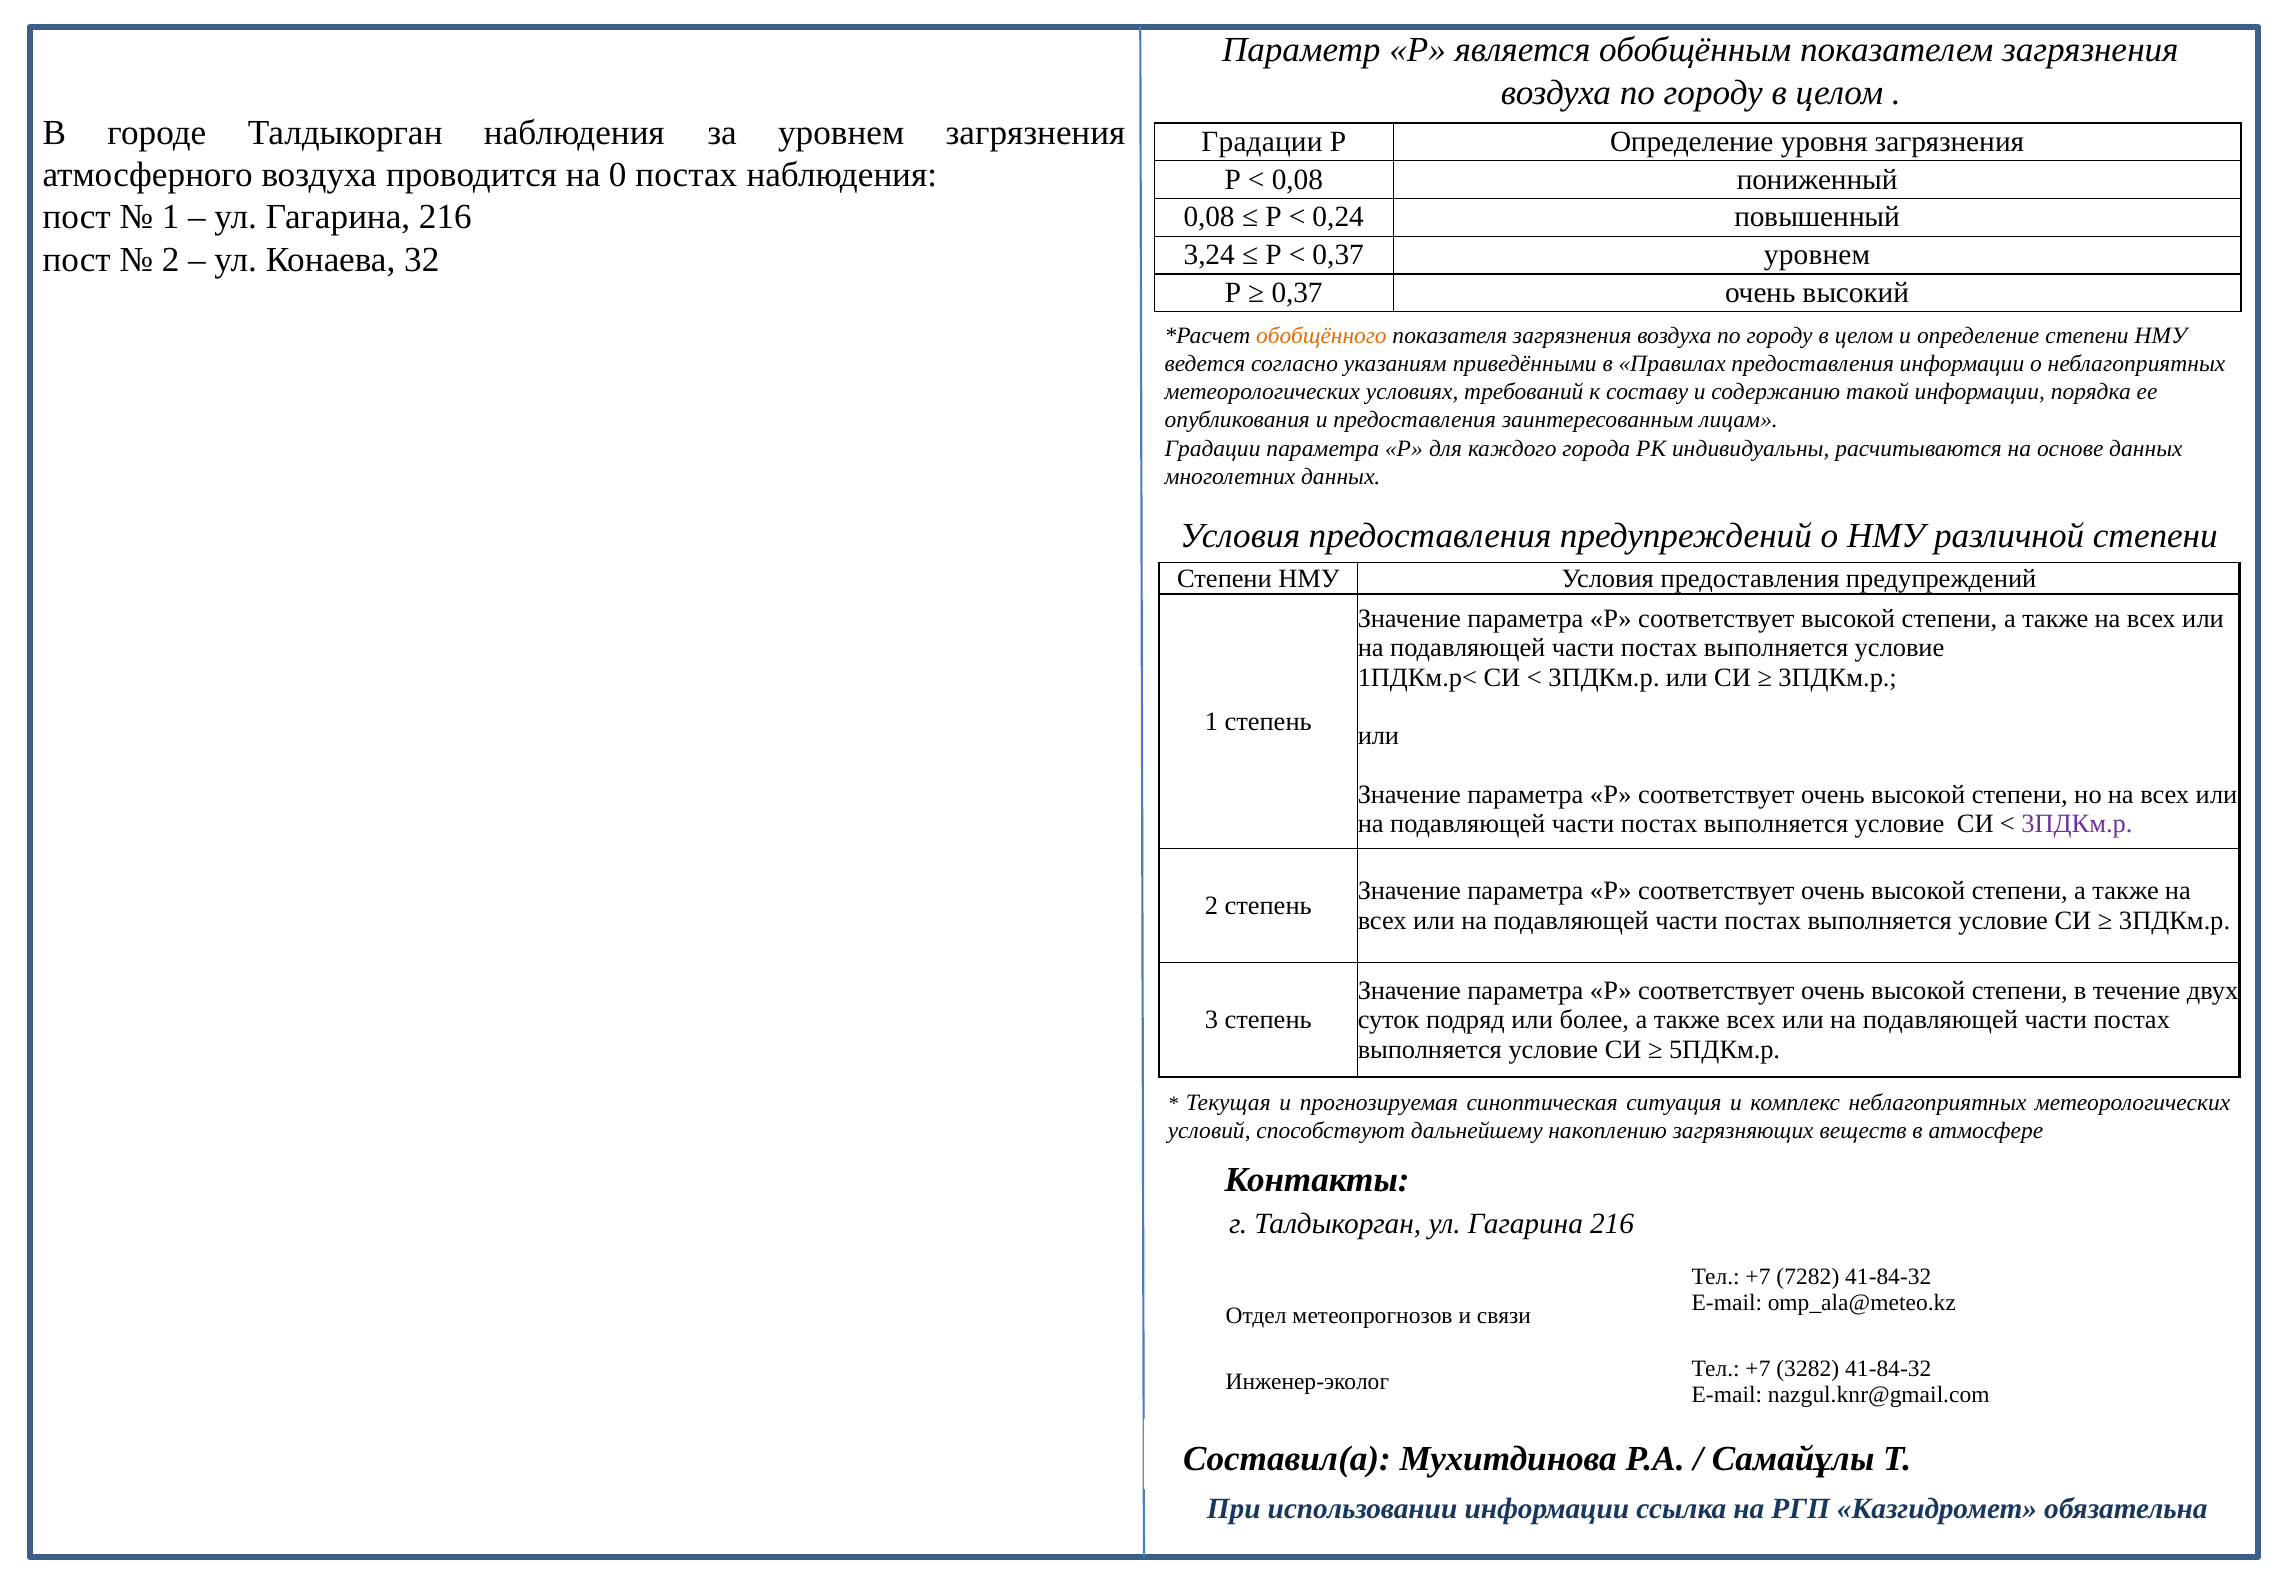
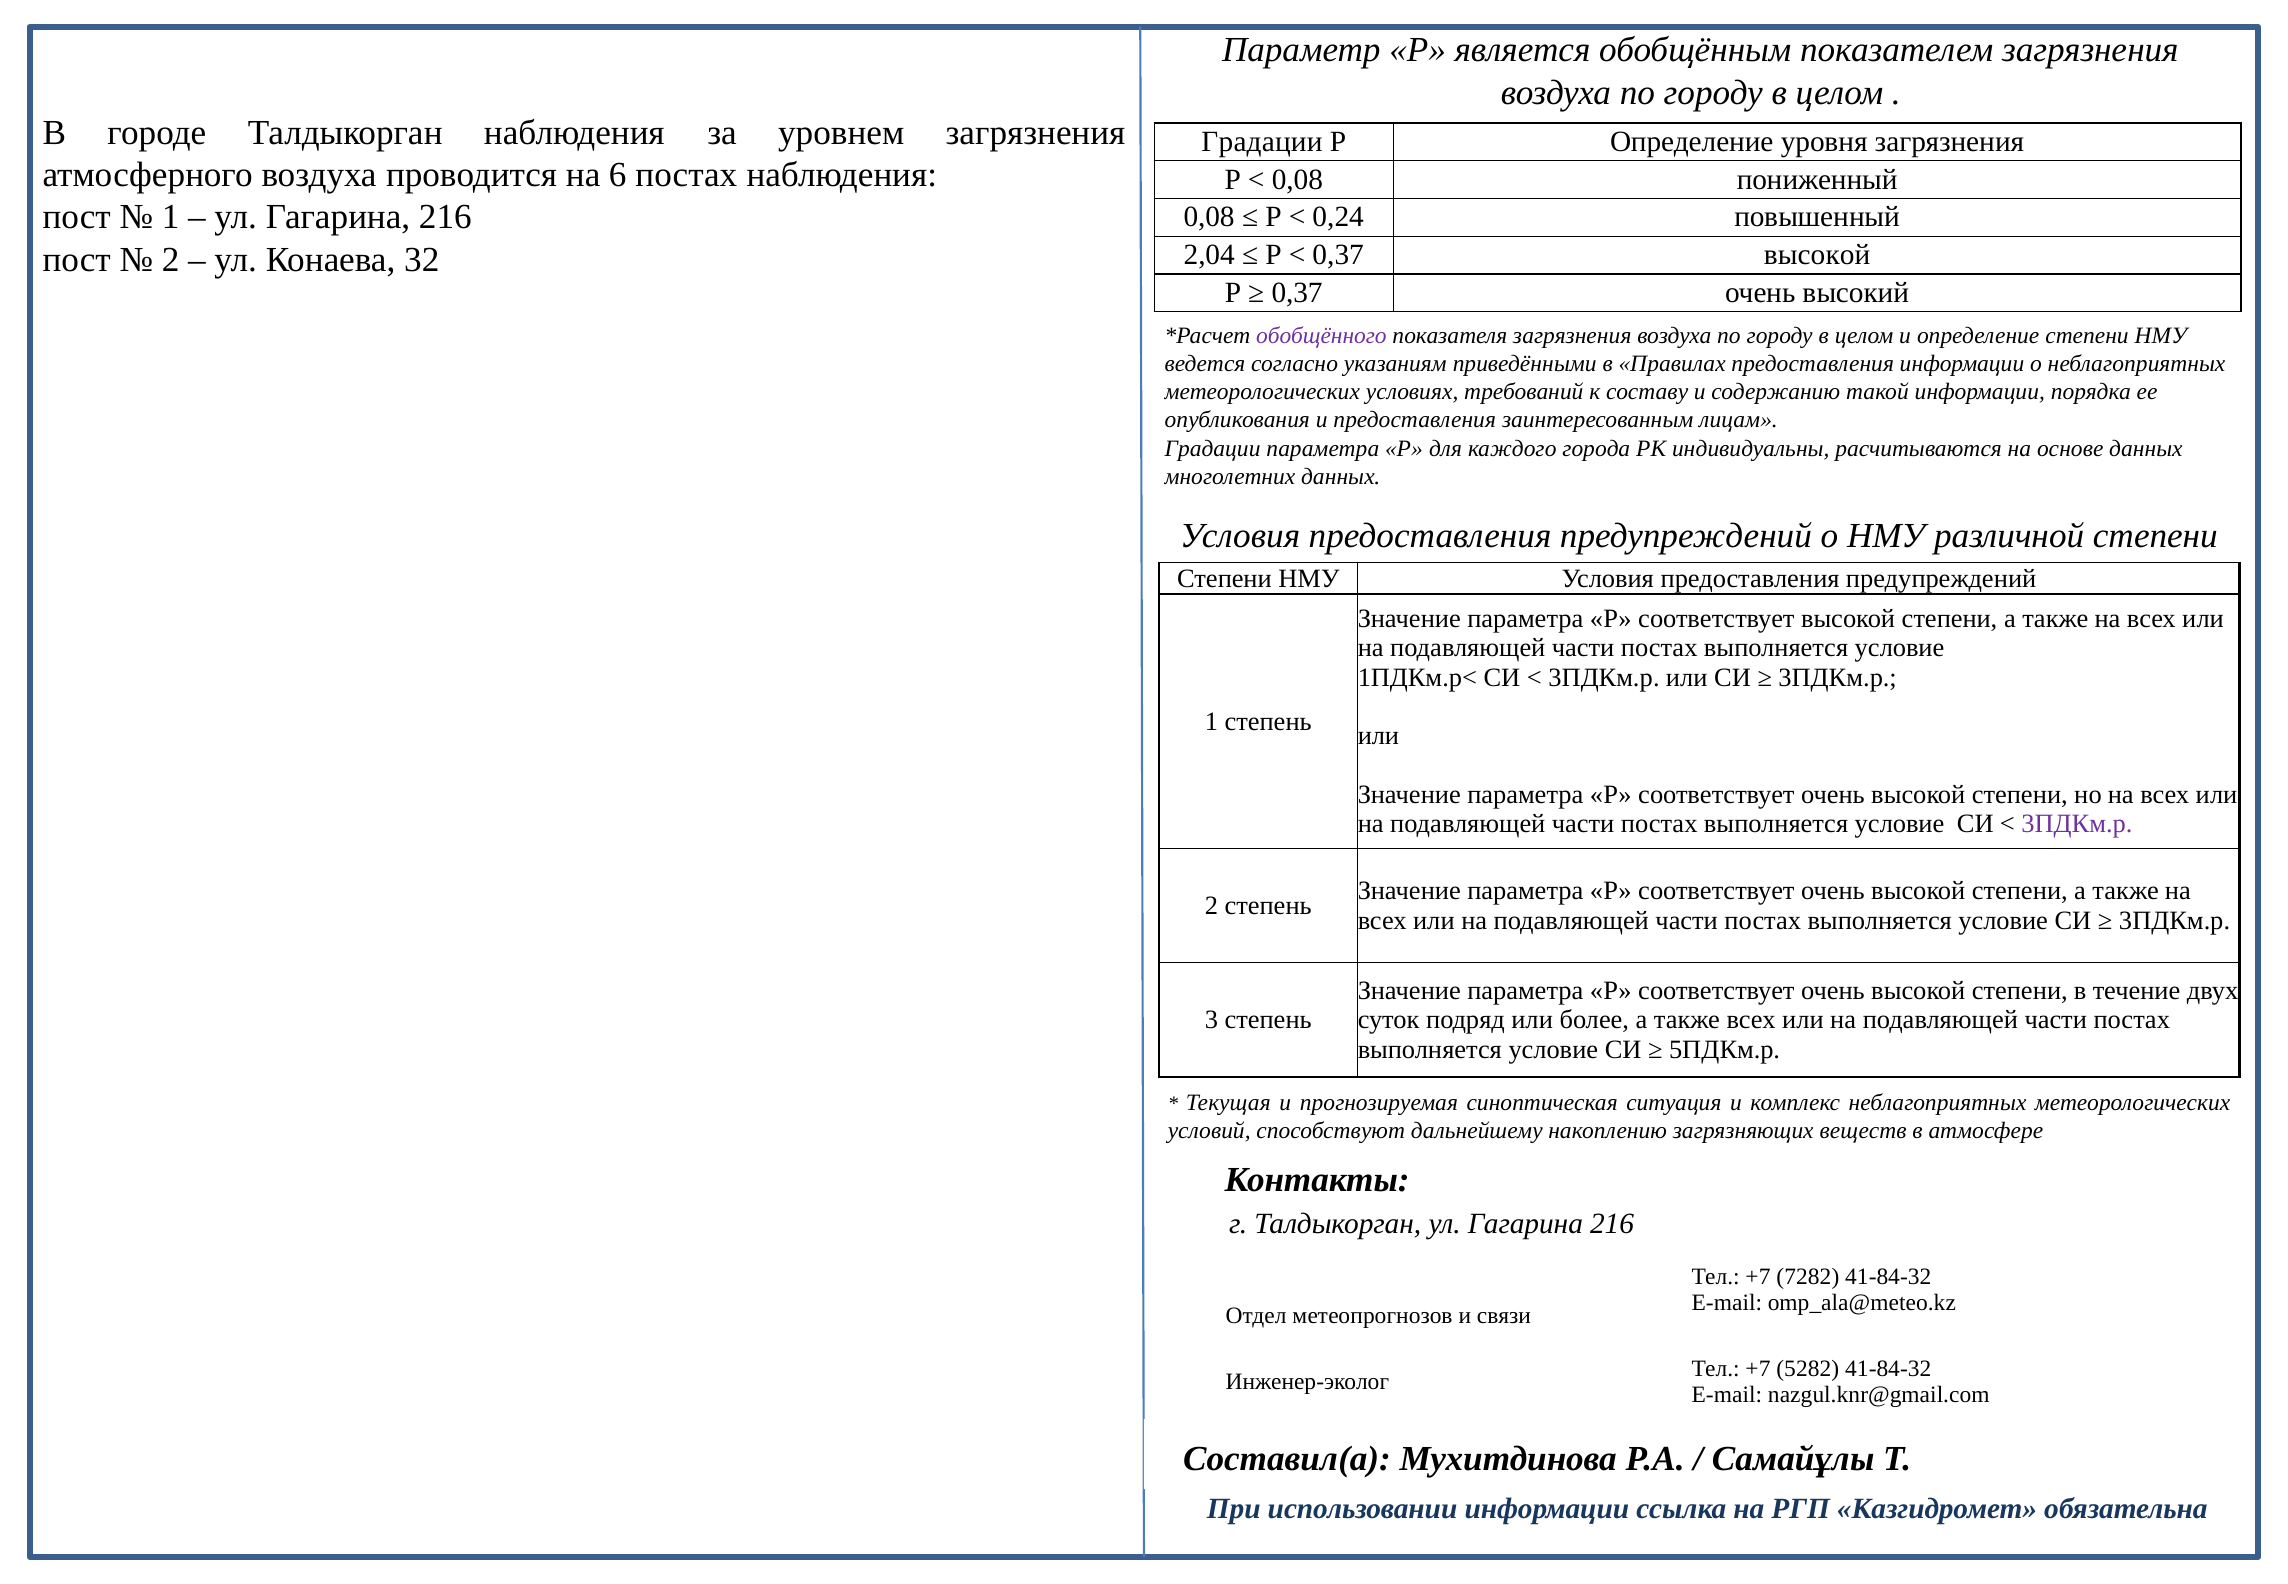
0: 0 -> 6
3,24: 3,24 -> 2,04
0,37 уровнем: уровнем -> высокой
обобщённого colour: orange -> purple
3282: 3282 -> 5282
